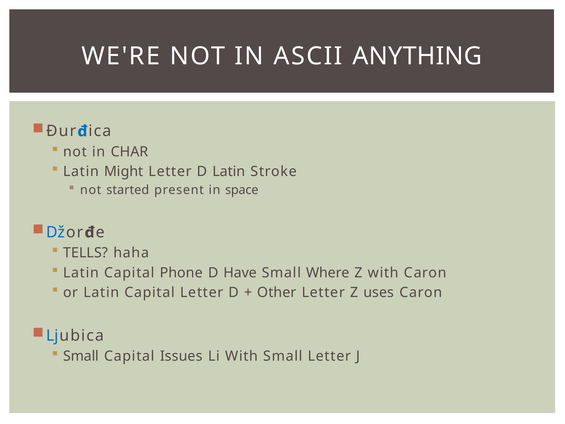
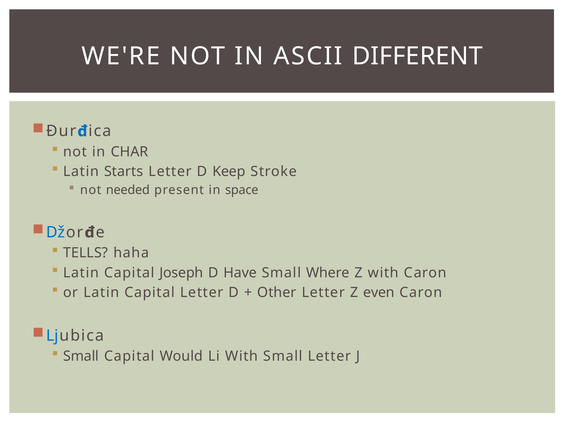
ANYTHING: ANYTHING -> DIFFERENT
Might: Might -> Starts
D Latin: Latin -> Keep
started: started -> needed
Phone: Phone -> Joseph
uses: uses -> even
Issues: Issues -> Would
